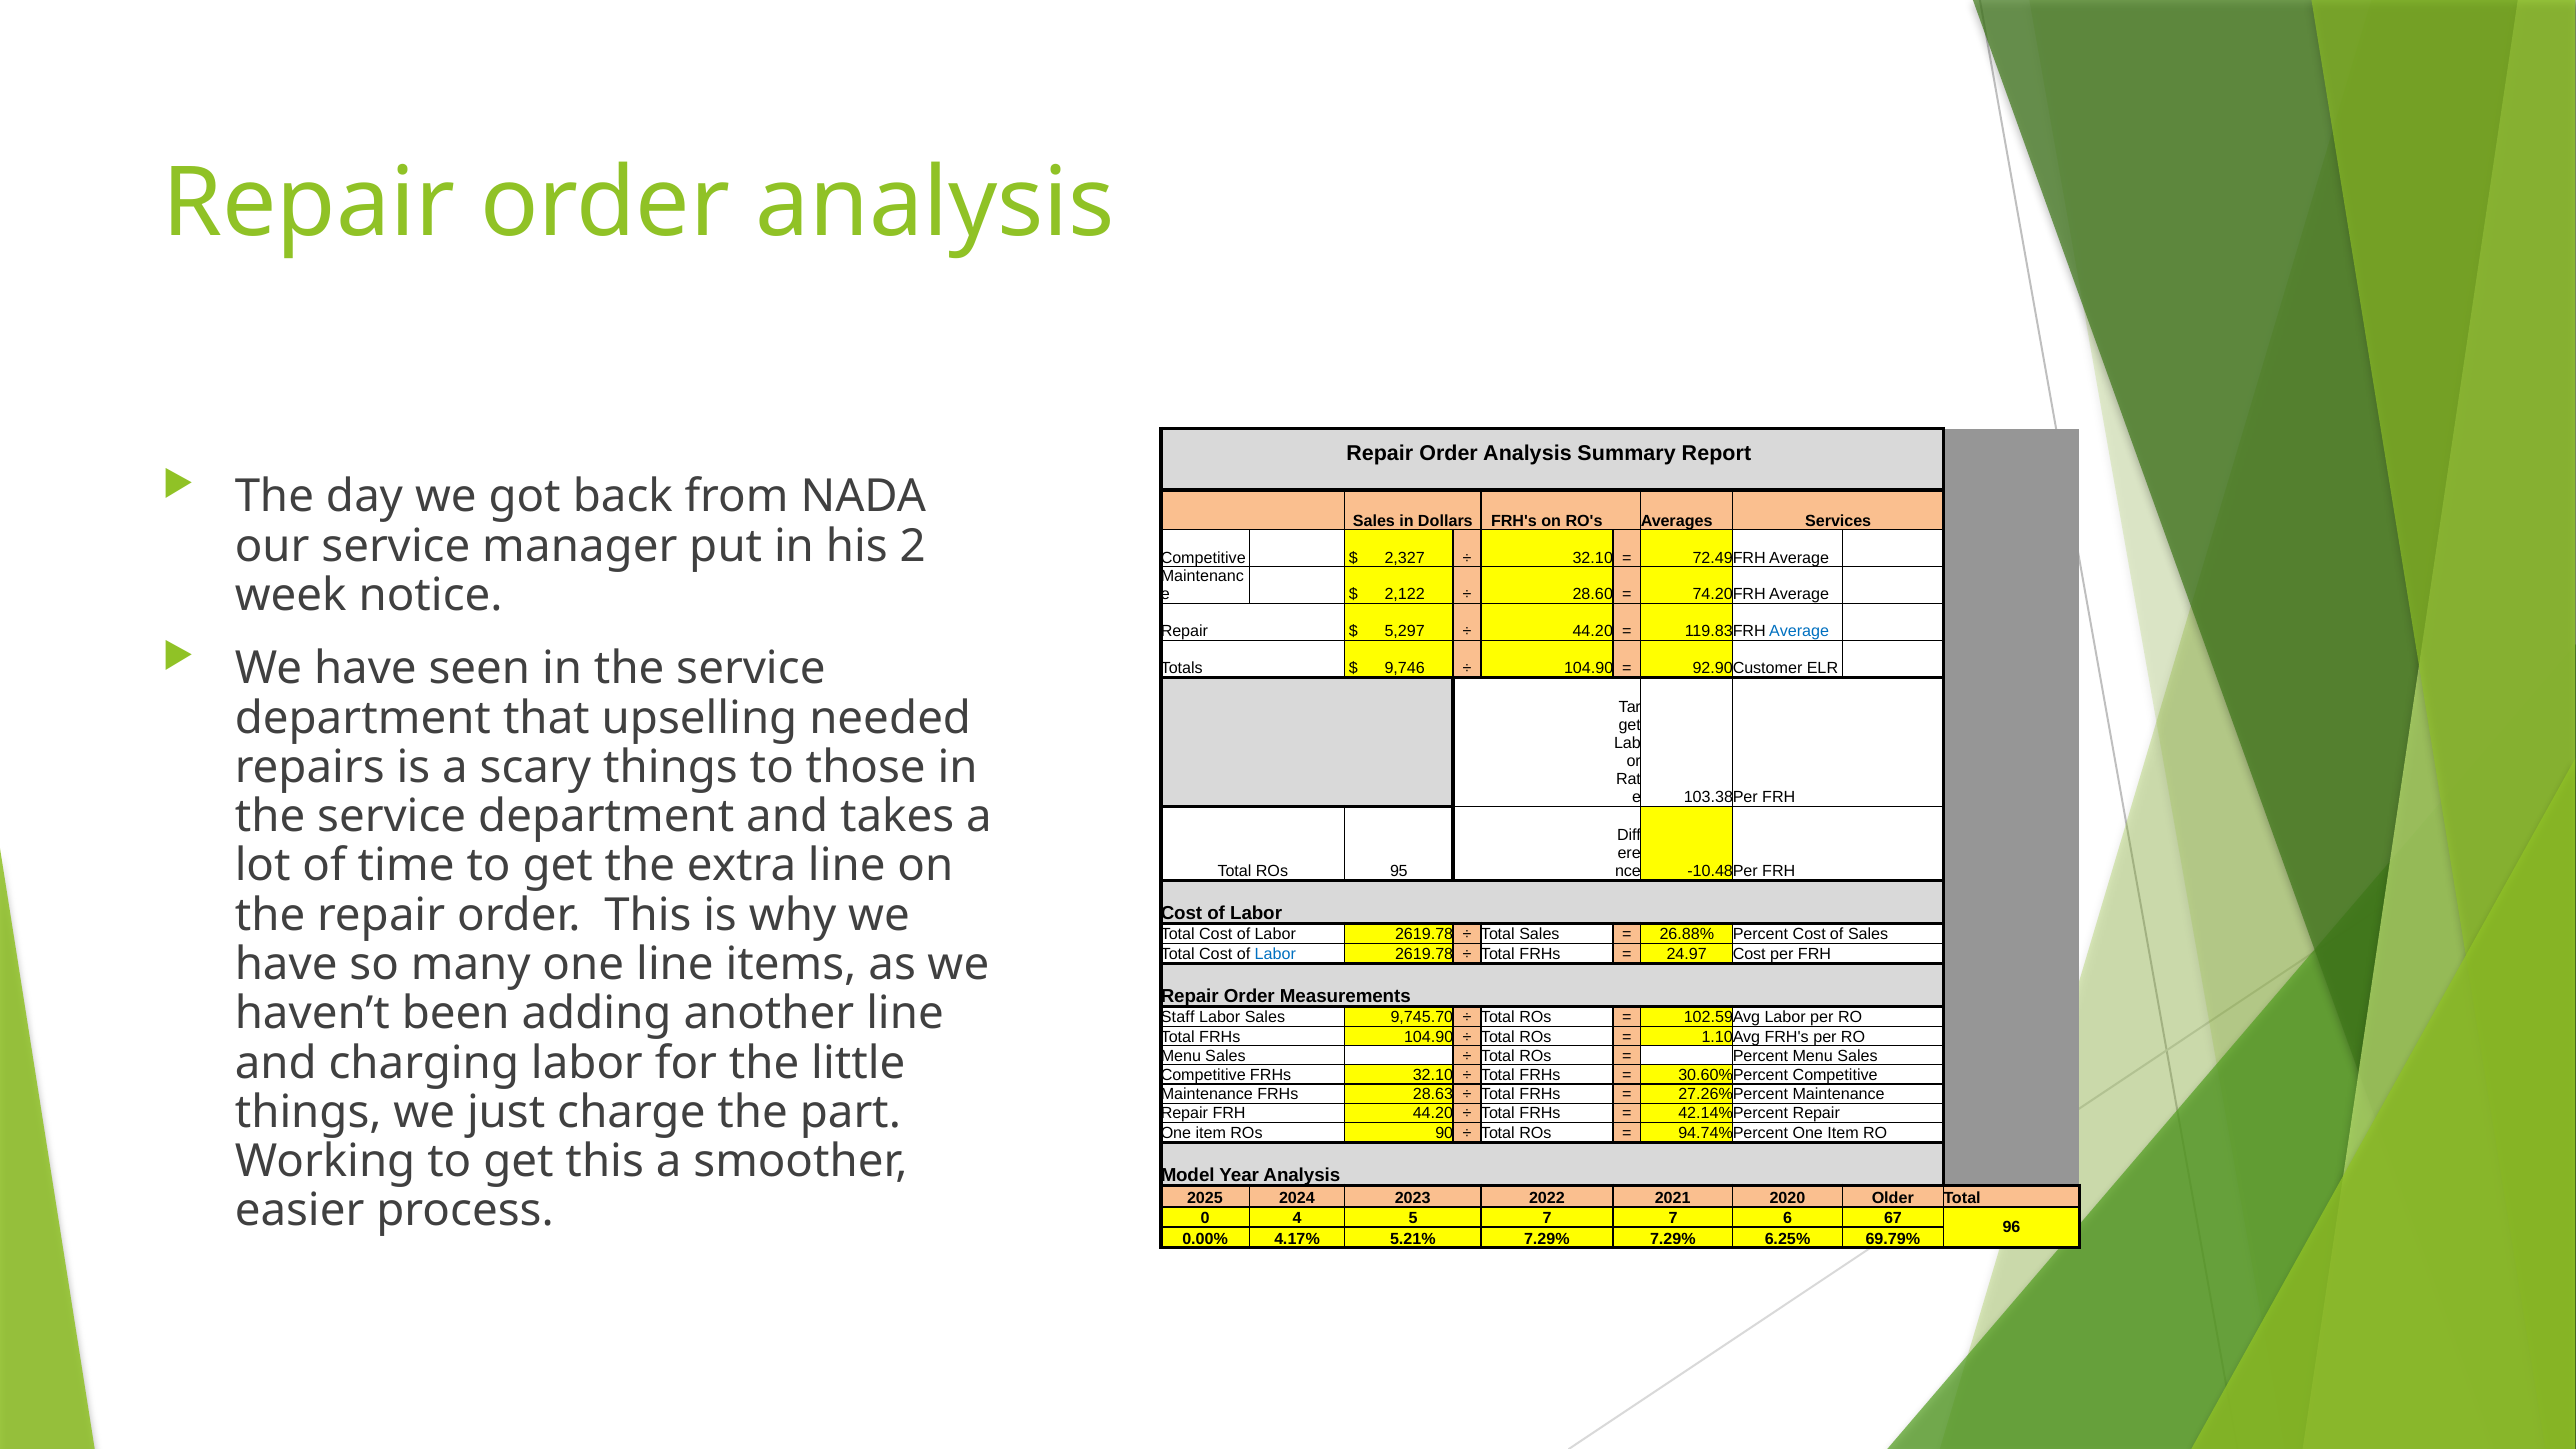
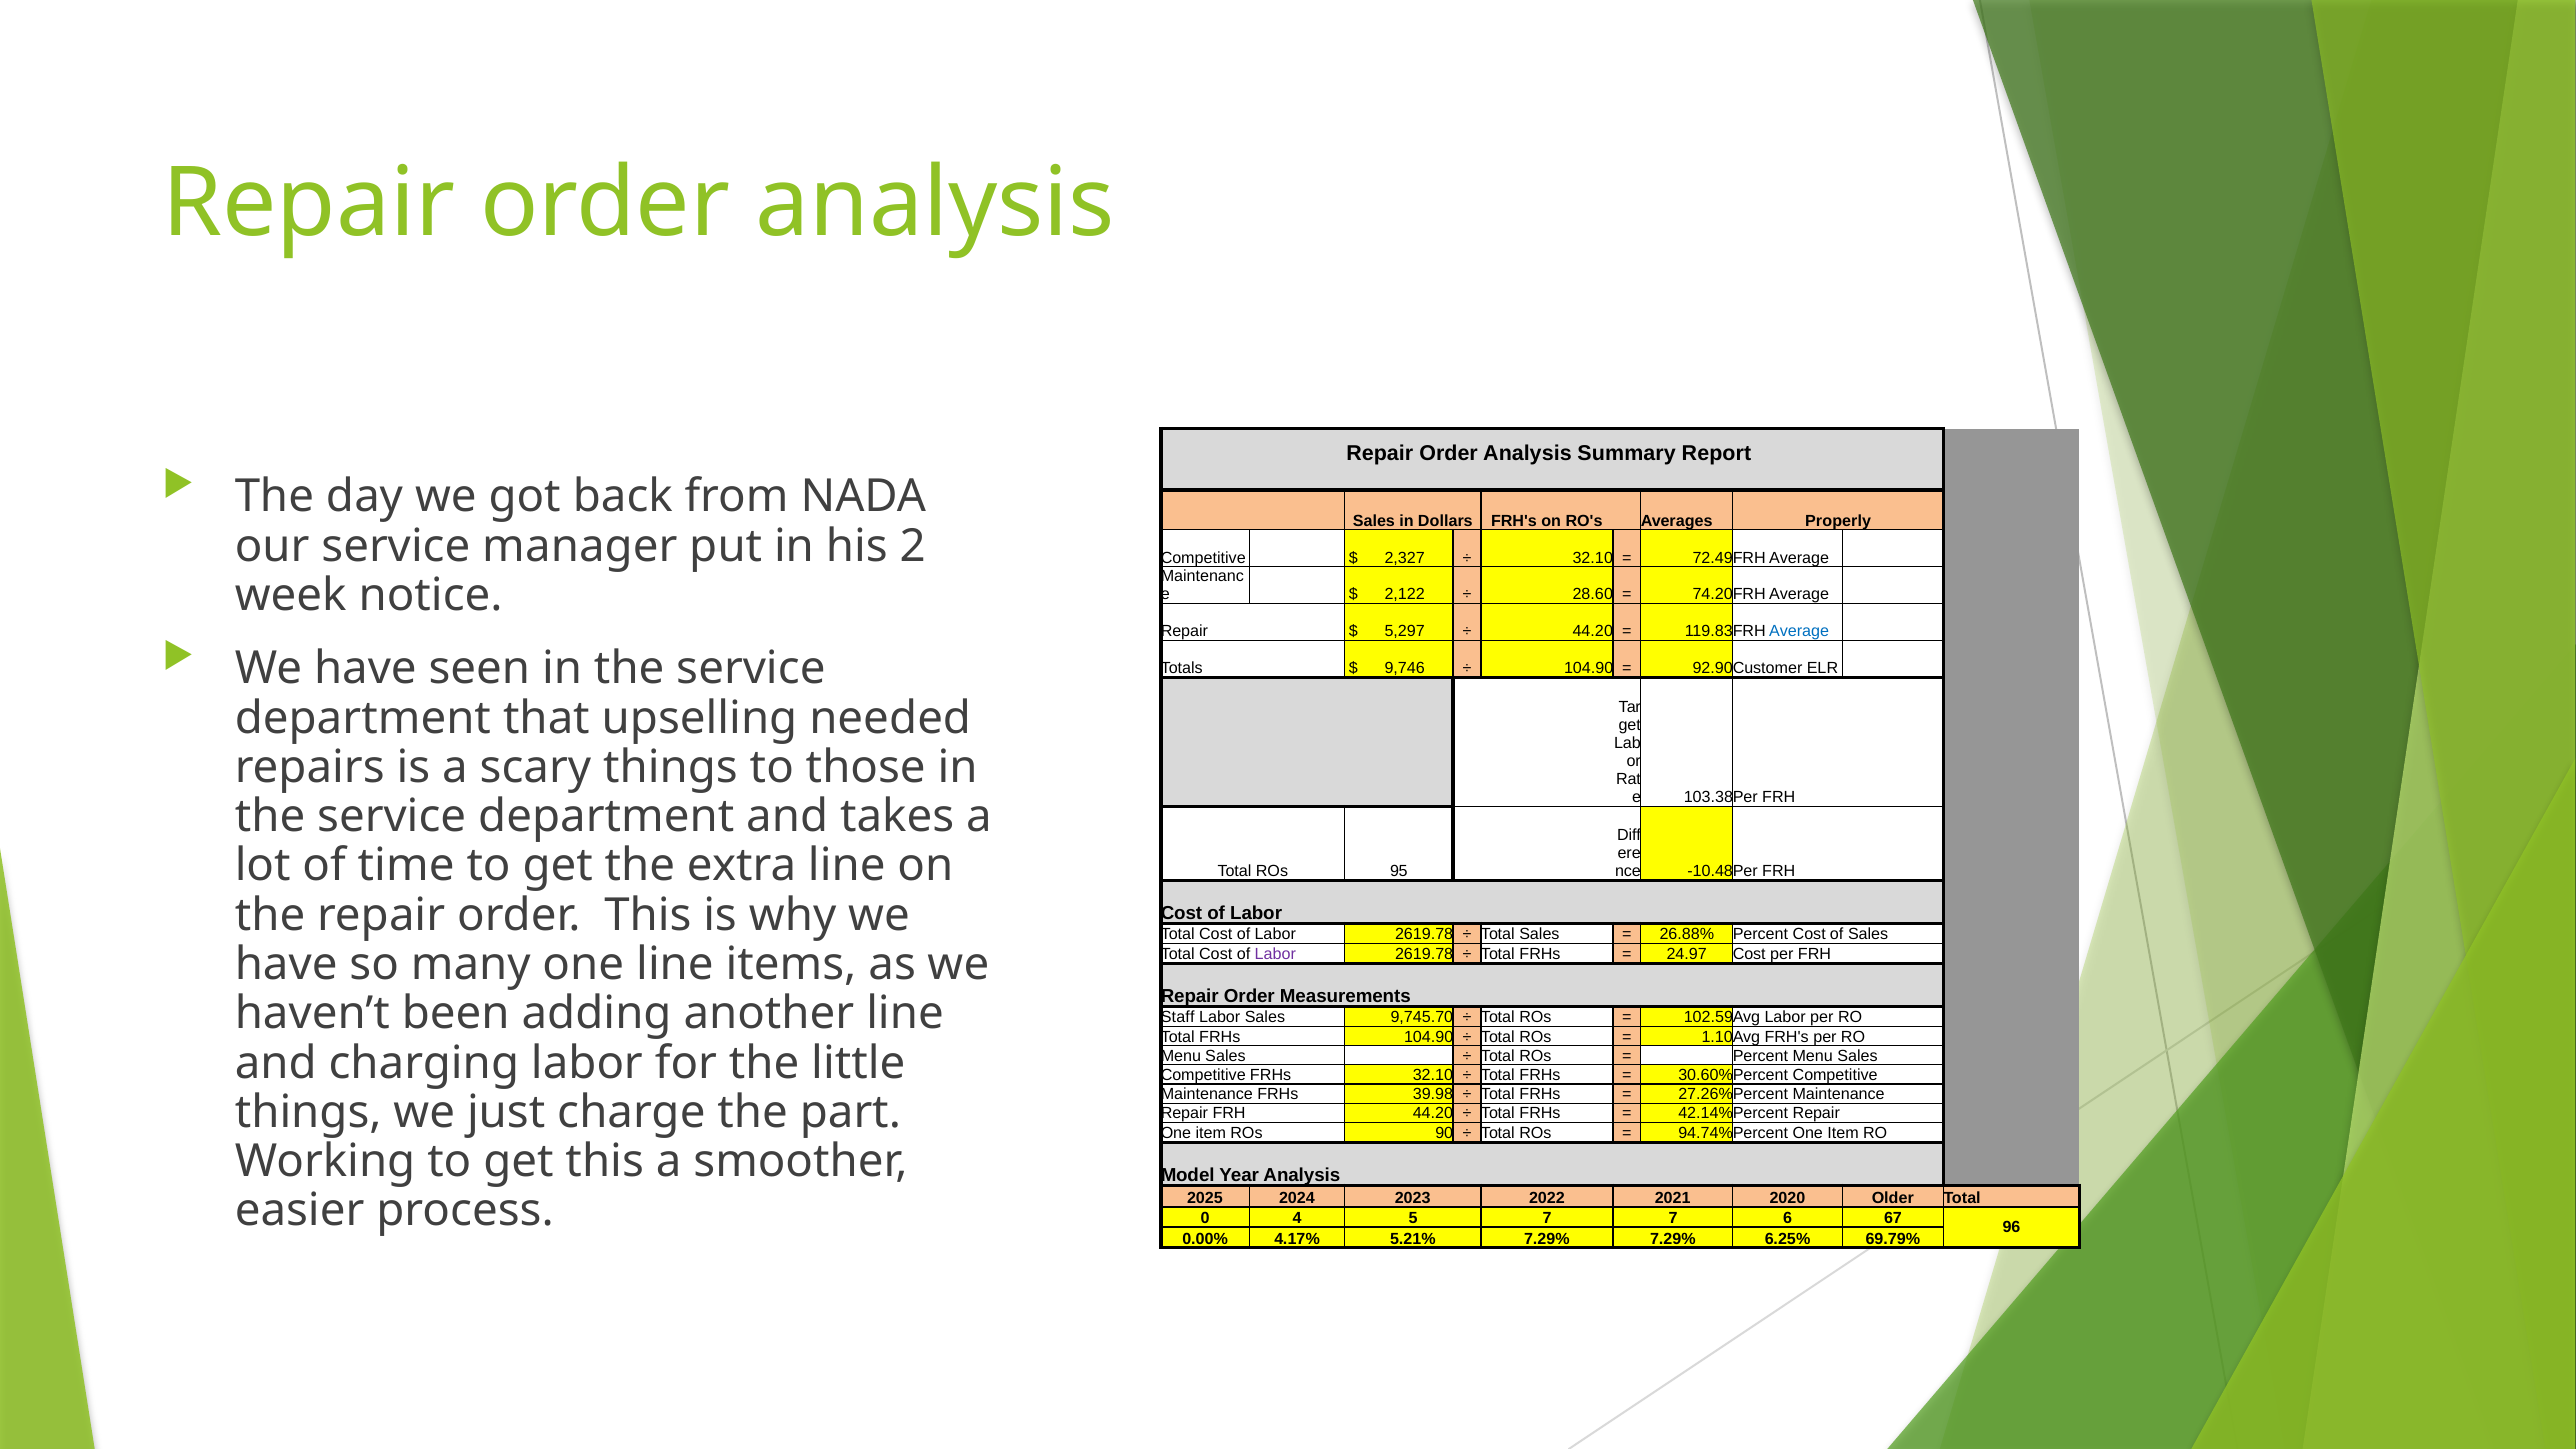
Services: Services -> Properly
Labor at (1275, 955) colour: blue -> purple
28.63: 28.63 -> 39.98
